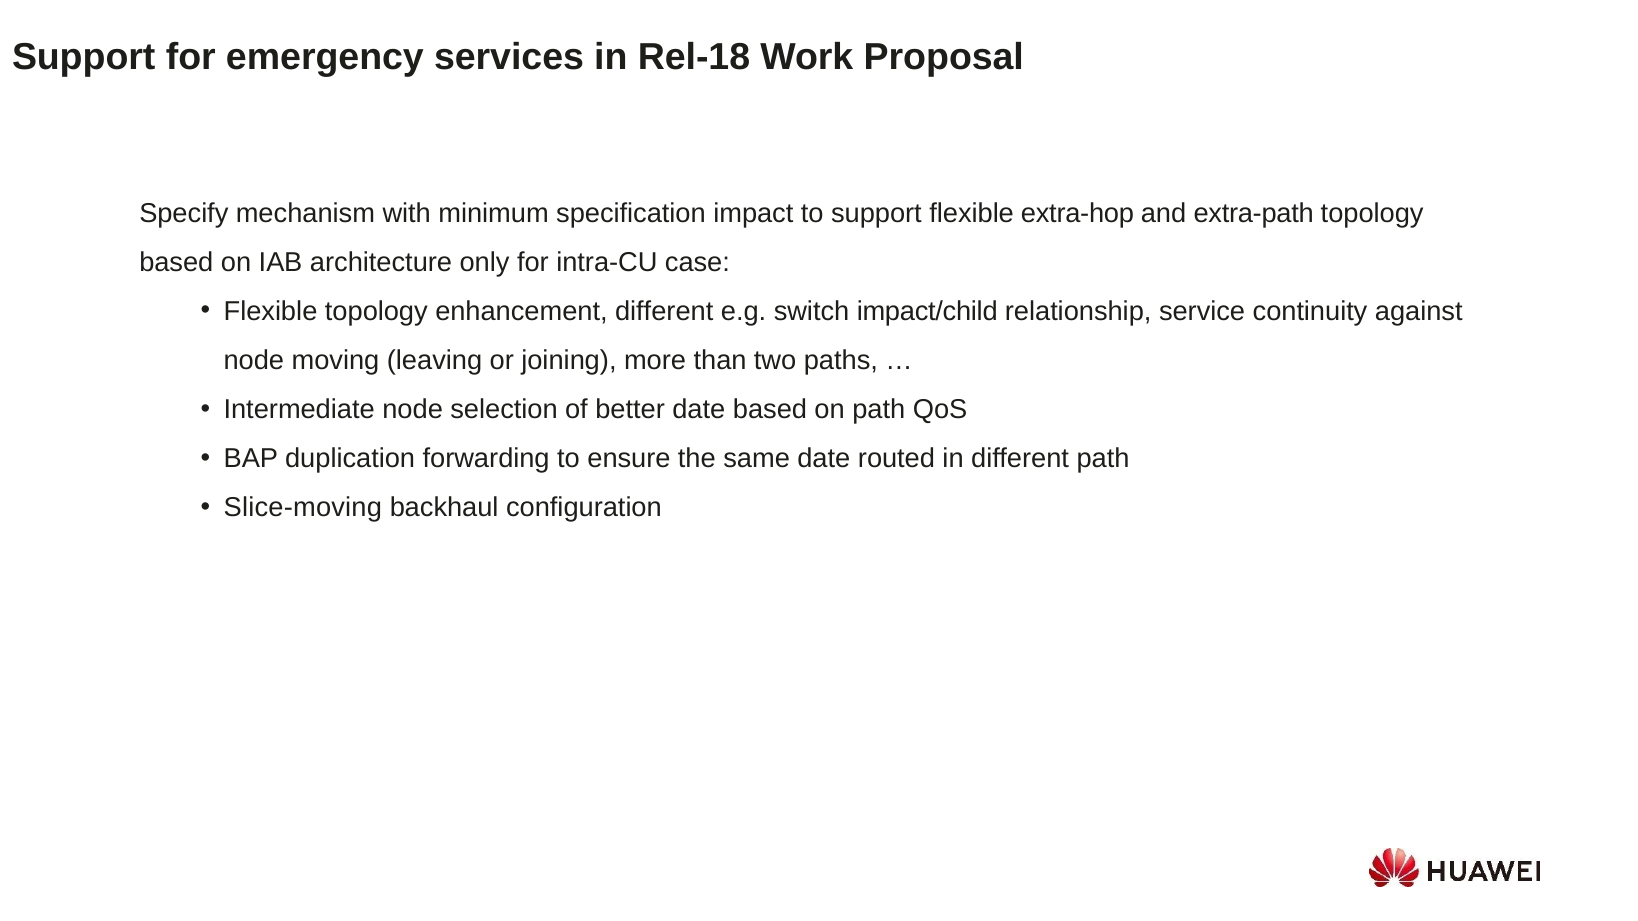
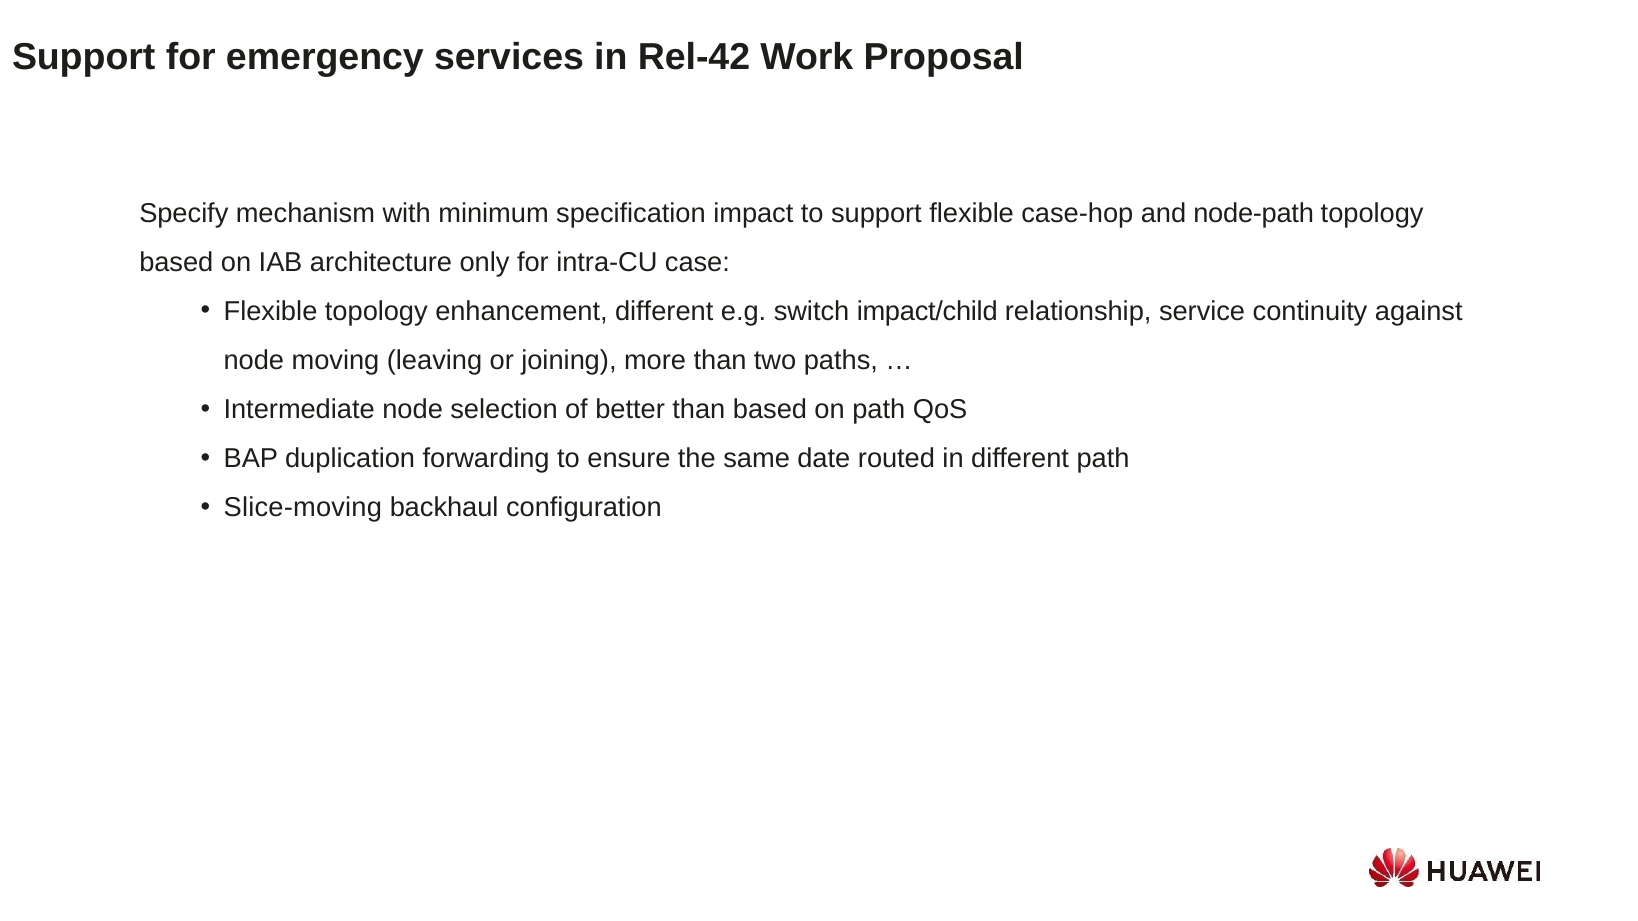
Rel-18: Rel-18 -> Rel-42
extra-hop: extra-hop -> case-hop
extra-path: extra-path -> node-path
better date: date -> than
